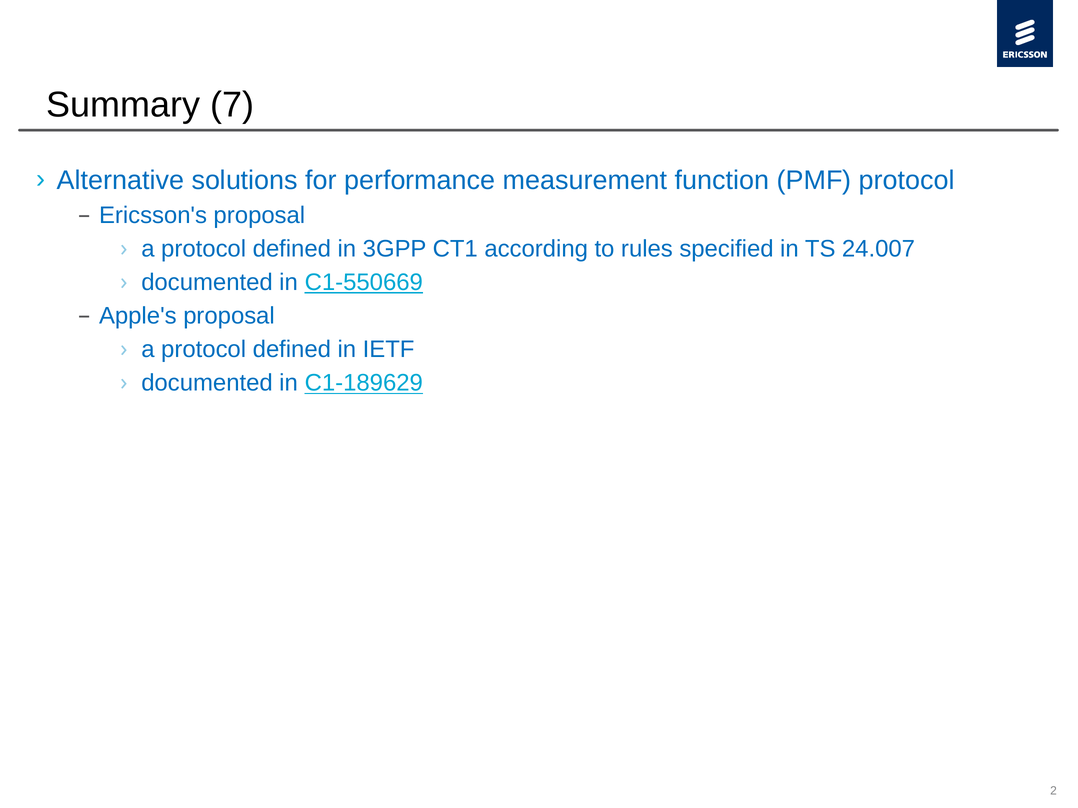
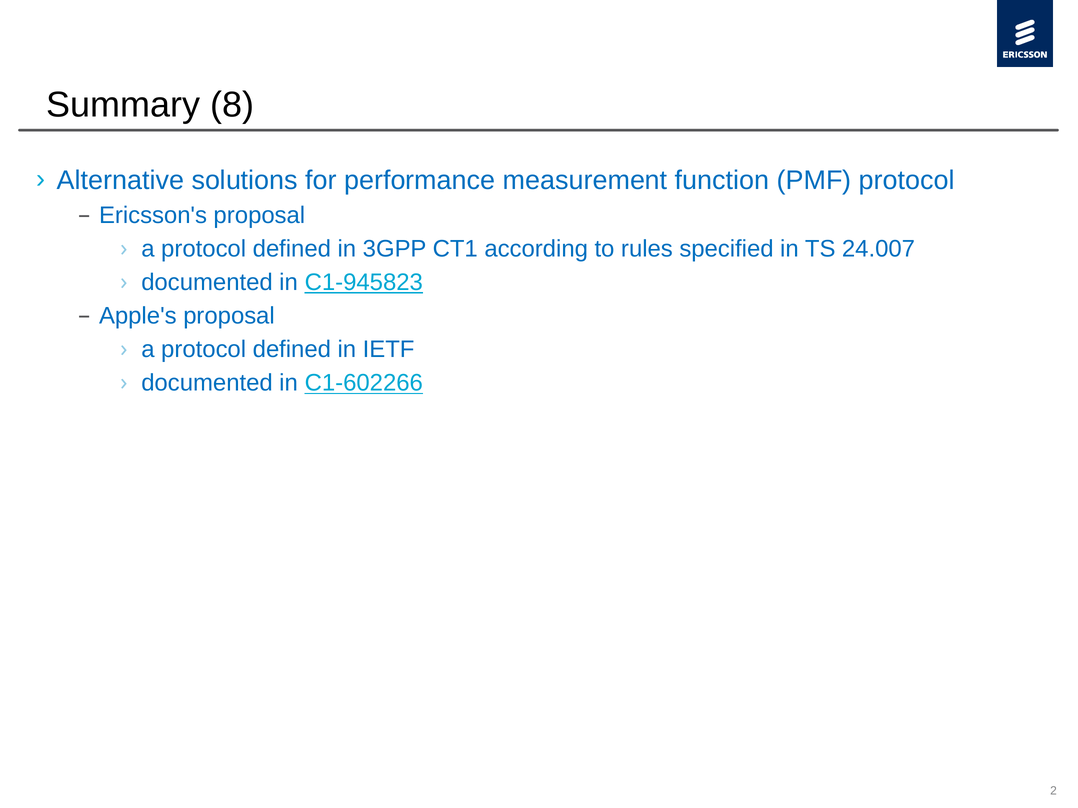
7: 7 -> 8
C1-550669: C1-550669 -> C1-945823
C1-189629: C1-189629 -> C1-602266
